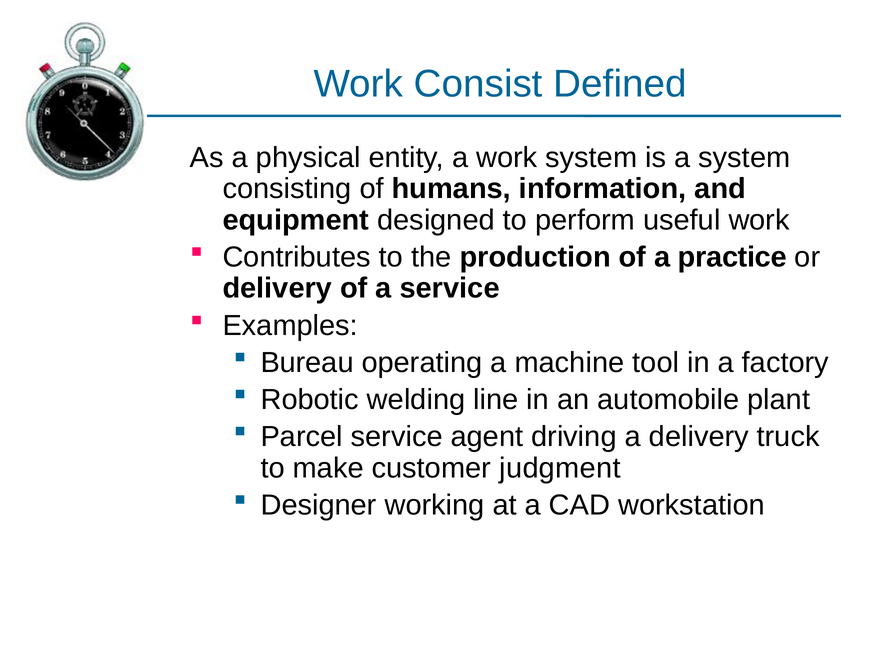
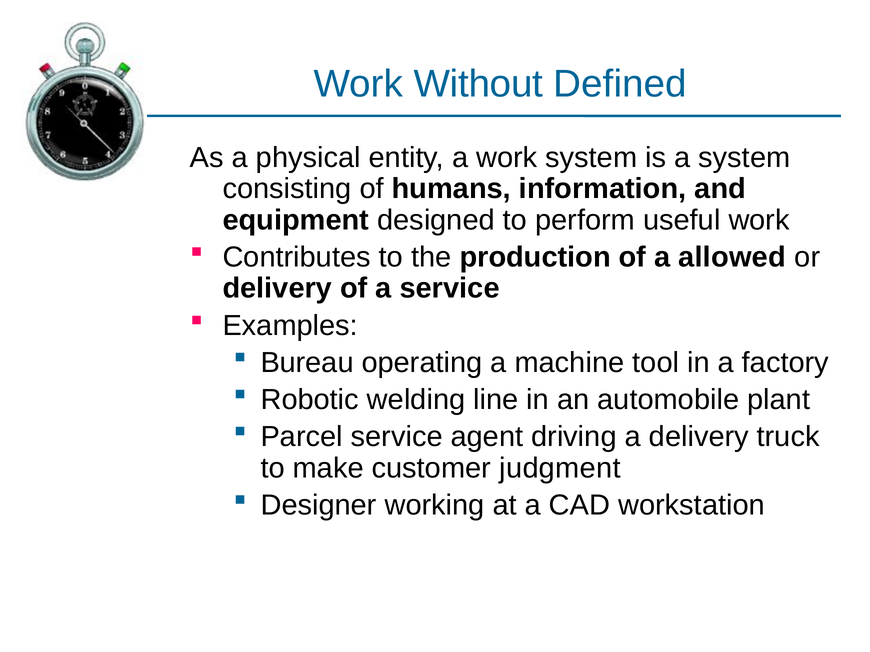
Consist: Consist -> Without
practice: practice -> allowed
